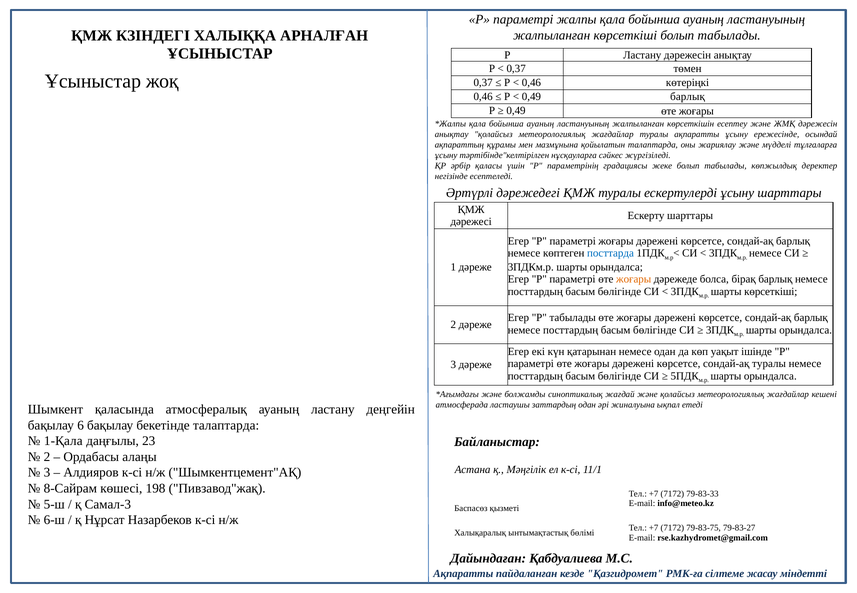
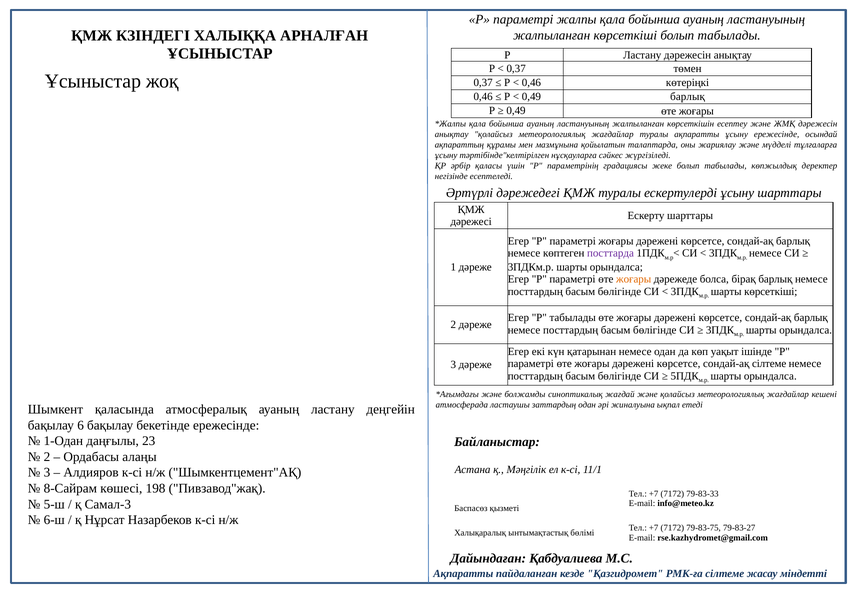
посттарда colour: blue -> purple
сондай-ақ туралы: туралы -> сілтеме
бекетінде талаптарда: талаптарда -> ережесінде
1-Қала: 1-Қала -> 1-Одан
